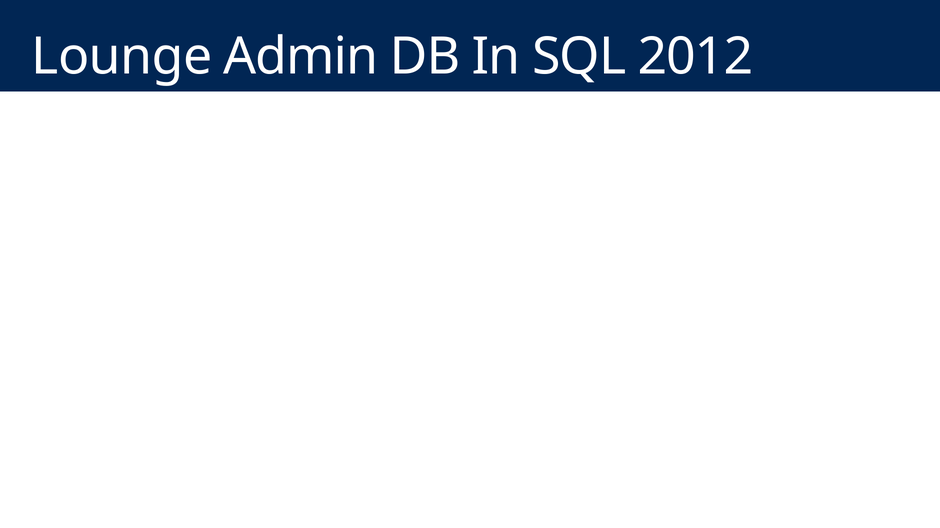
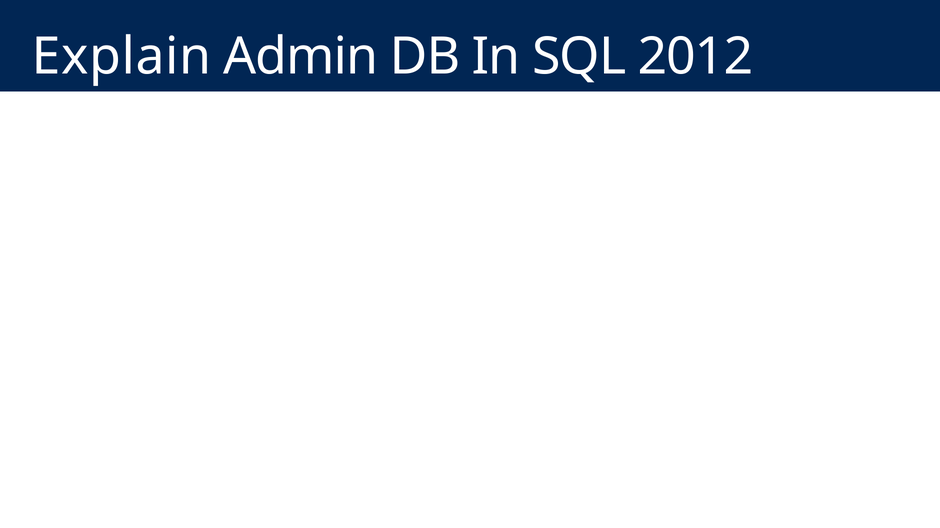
Lounge: Lounge -> Explain
